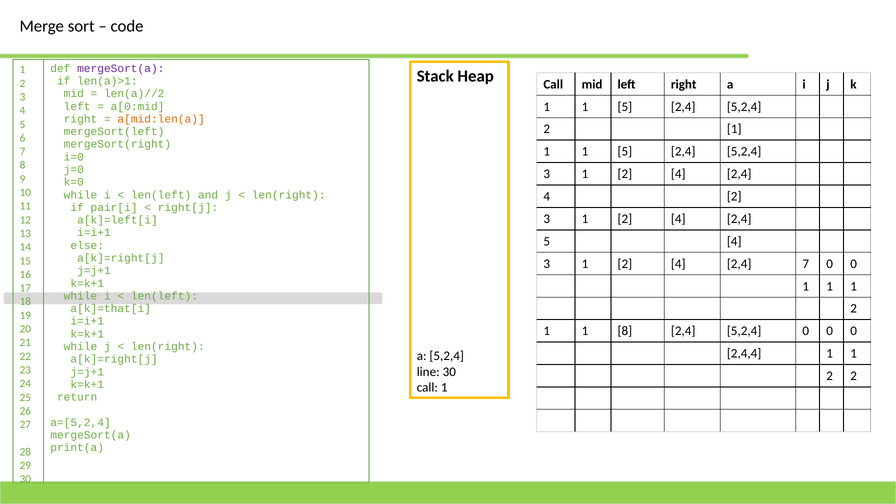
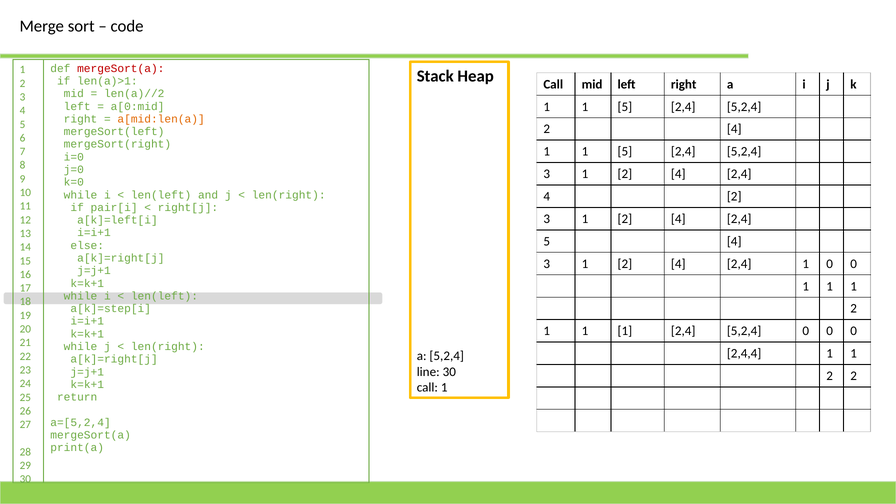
mergeSort(a at (121, 68) colour: purple -> red
1 at (734, 129): 1 -> 4
2,4 7: 7 -> 1
a[k]=that[i: a[k]=that[i -> a[k]=step[i
8 at (625, 331): 8 -> 1
